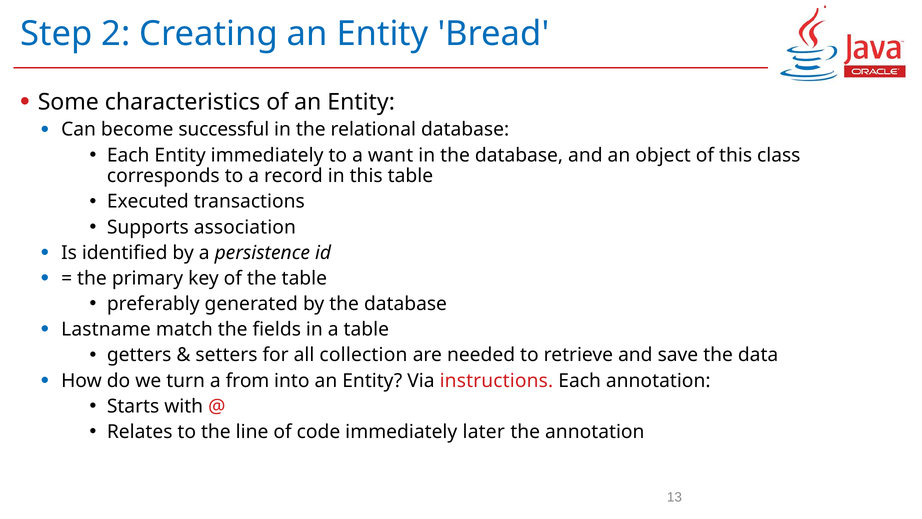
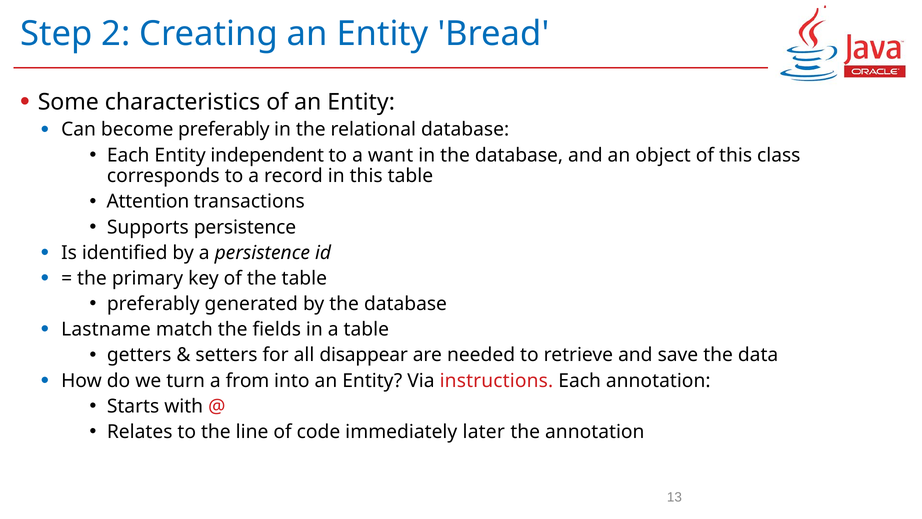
become successful: successful -> preferably
Entity immediately: immediately -> independent
Executed: Executed -> Attention
Supports association: association -> persistence
collection: collection -> disappear
